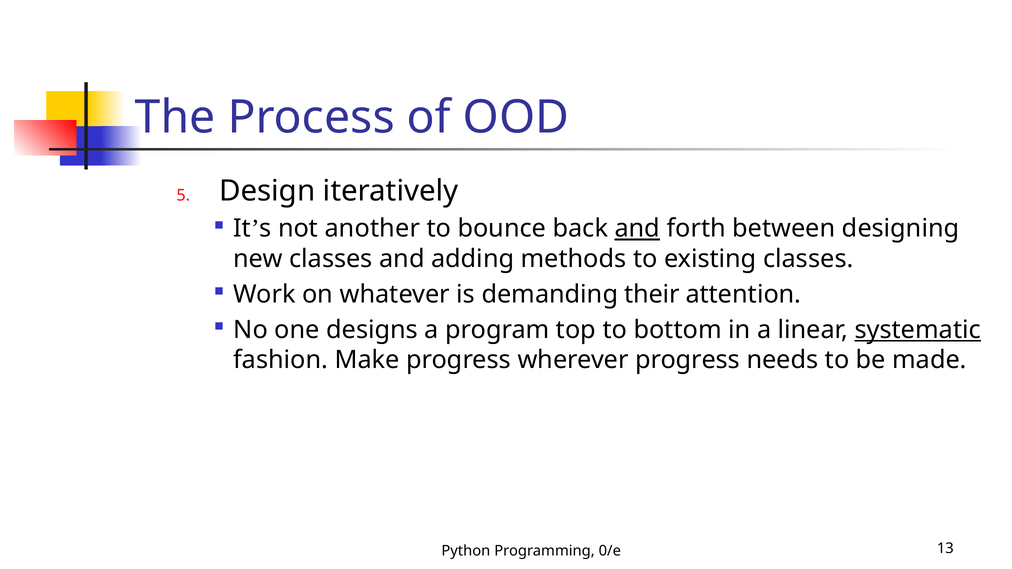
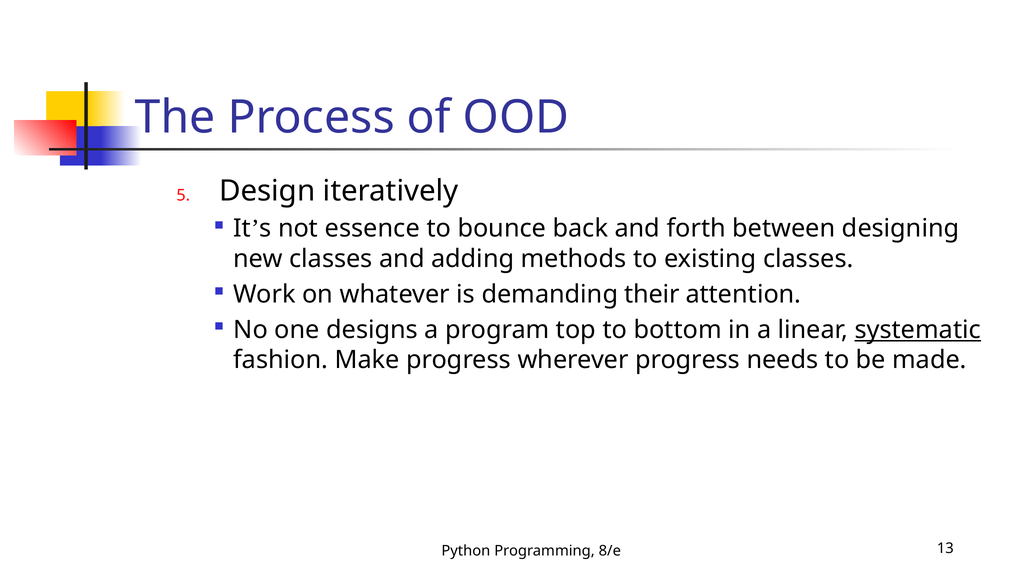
another: another -> essence
and at (637, 229) underline: present -> none
0/e: 0/e -> 8/e
